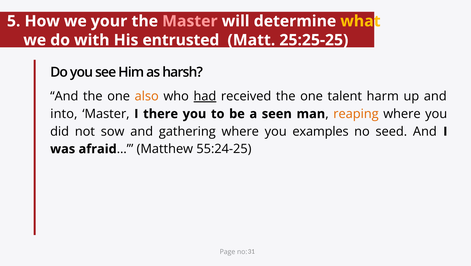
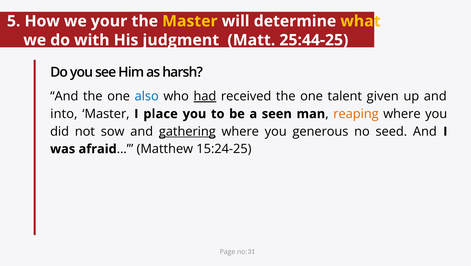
Master at (190, 21) colour: pink -> yellow
entrusted: entrusted -> judgment
25:25-25: 25:25-25 -> 25:44-25
also colour: orange -> blue
harm: harm -> given
there: there -> place
gathering underline: none -> present
examples: examples -> generous
55:24-25: 55:24-25 -> 15:24-25
